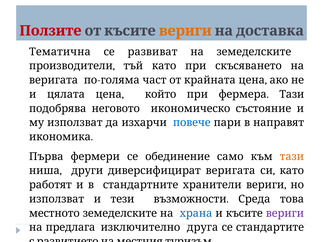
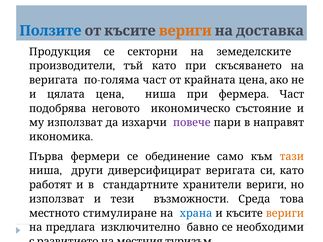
Ползите colour: red -> blue
Тематична: Тематична -> Продукция
развиват: развиват -> секторни
цена който: който -> ниша
фермера Тази: Тази -> Част
повече colour: blue -> purple
местното земеделските: земеделските -> стимулиране
вериги at (285, 213) colour: purple -> orange
друга: друга -> бавно
стандартите: стандартите -> необходими
